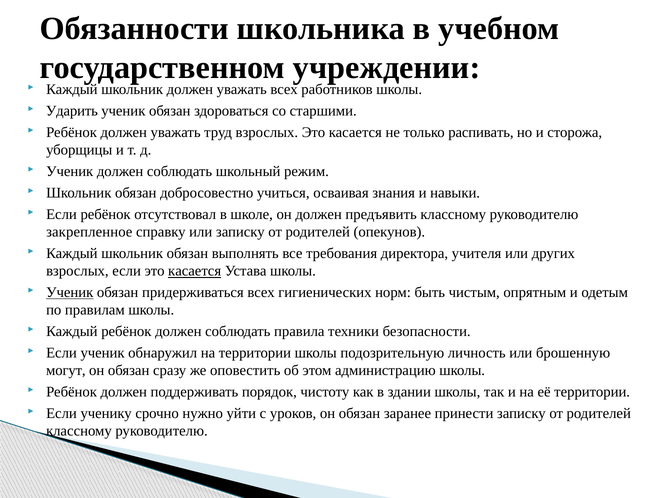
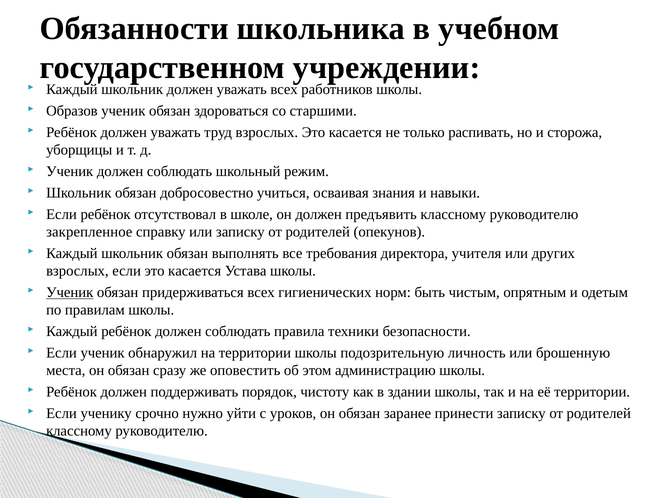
Ударить: Ударить -> Образов
касается at (195, 271) underline: present -> none
могут: могут -> места
